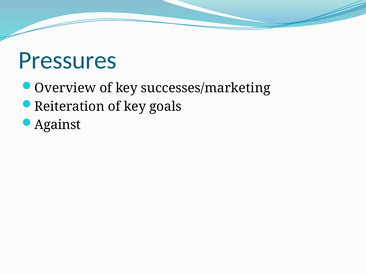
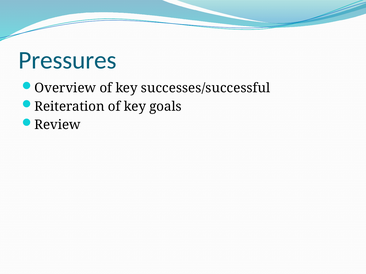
successes/marketing: successes/marketing -> successes/successful
Against: Against -> Review
